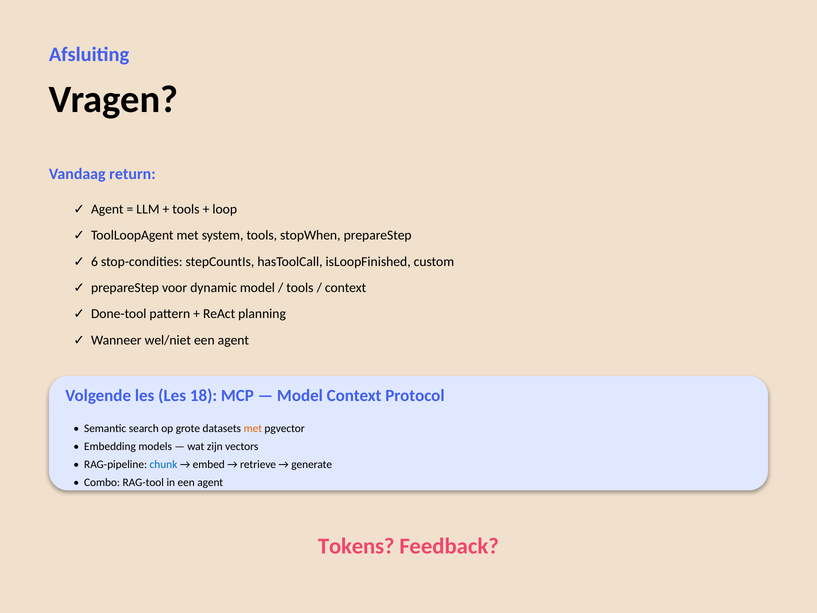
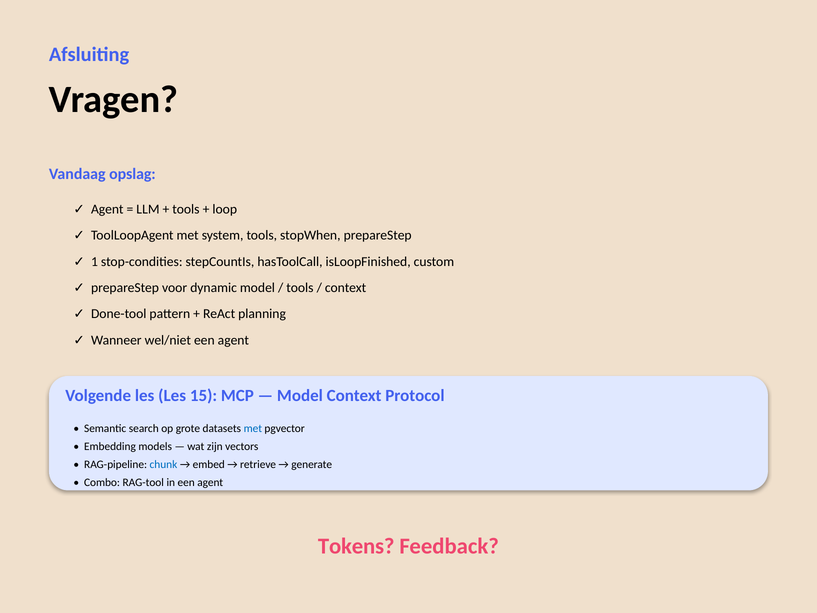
return: return -> opslag
6: 6 -> 1
18: 18 -> 15
met at (253, 428) colour: orange -> blue
